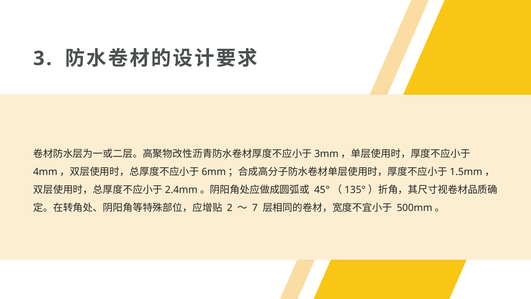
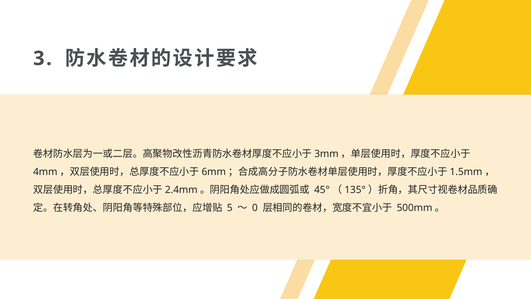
2: 2 -> 5
7: 7 -> 0
